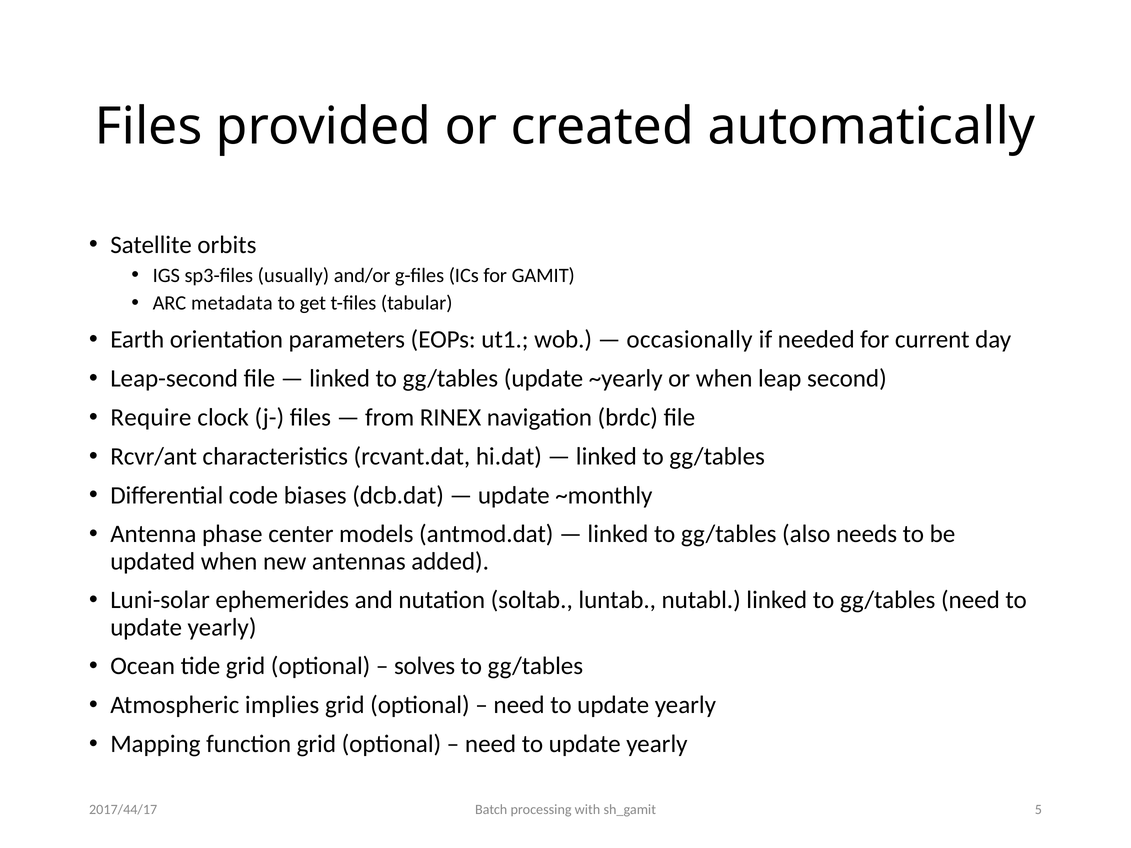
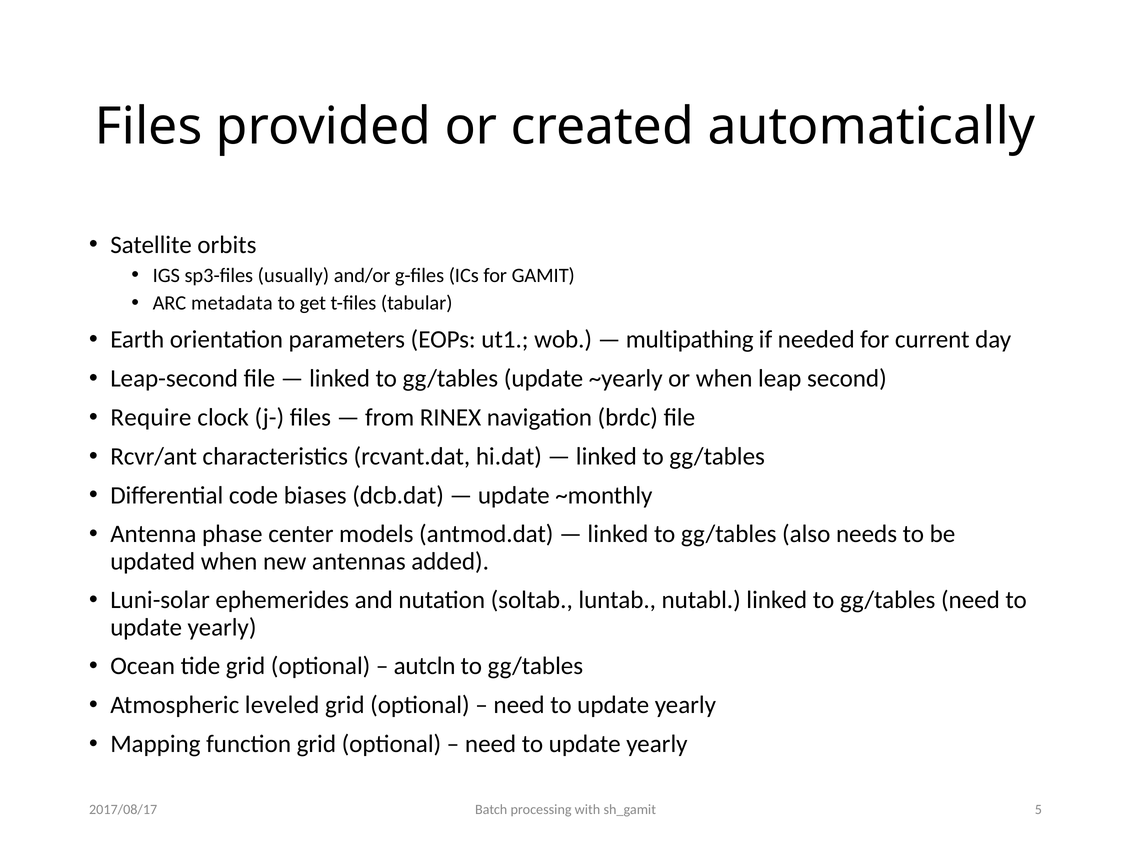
occasionally: occasionally -> multipathing
solves: solves -> autcln
implies: implies -> leveled
2017/44/17: 2017/44/17 -> 2017/08/17
